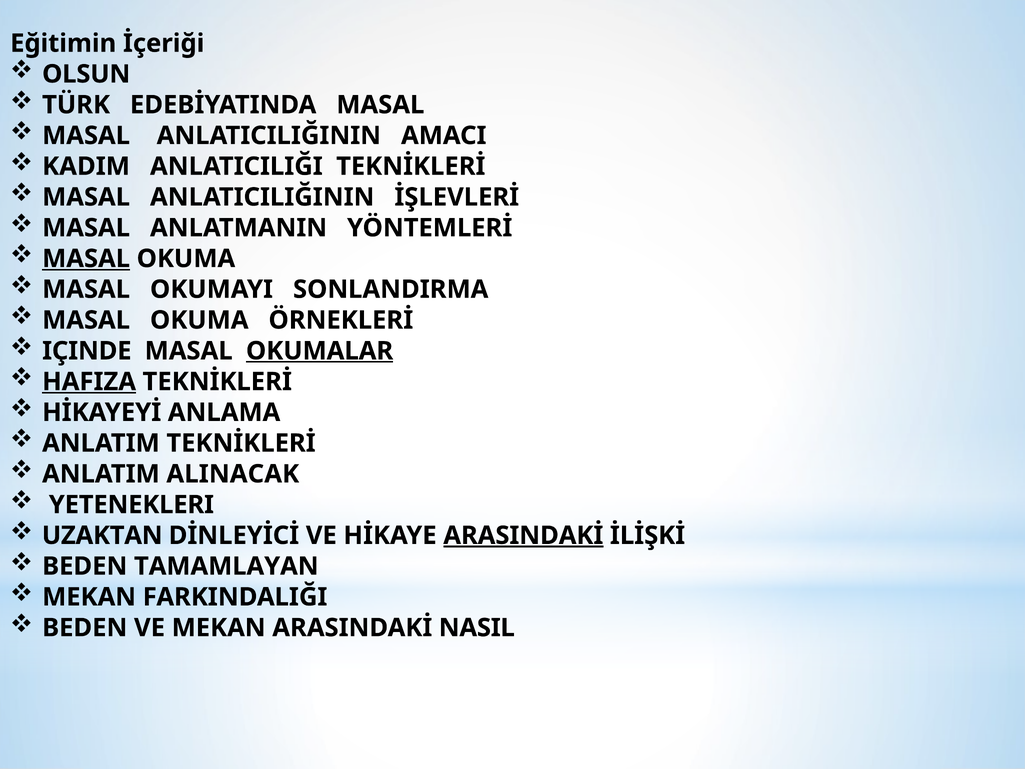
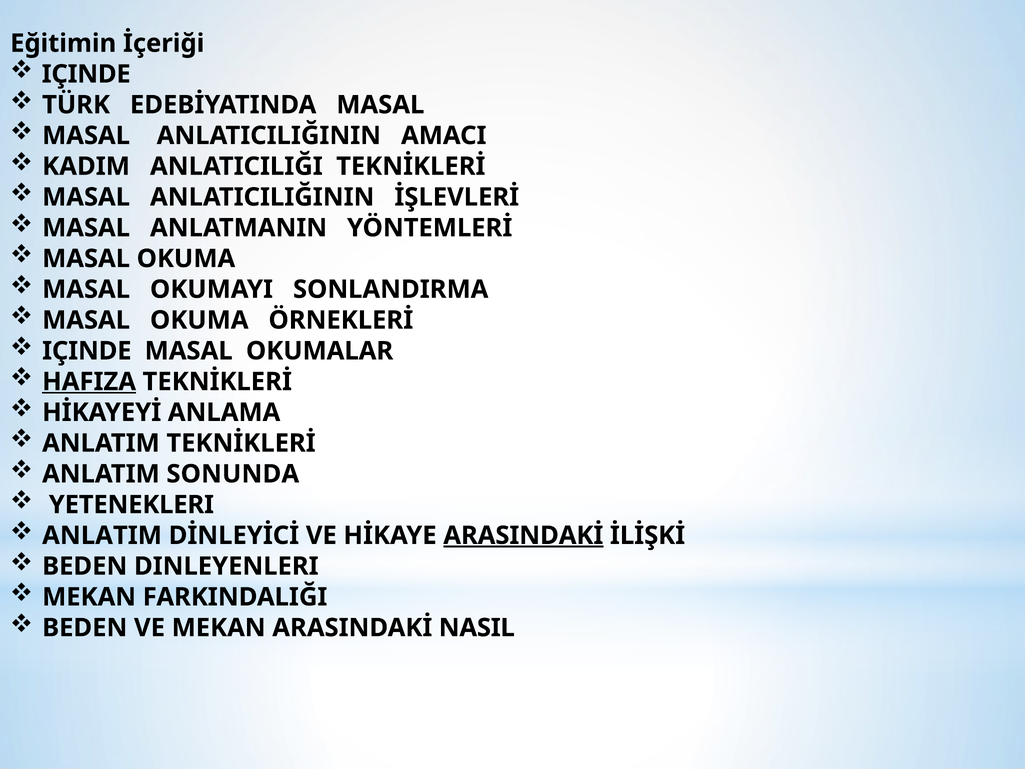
OLSUN at (86, 74): OLSUN -> IÇINDE
MASAL at (86, 259) underline: present -> none
OKUMALAR underline: present -> none
ALINACAK: ALINACAK -> SONUNDA
UZAKTAN at (102, 535): UZAKTAN -> ANLATIM
TAMAMLAYAN: TAMAMLAYAN -> DINLEYENLERI
